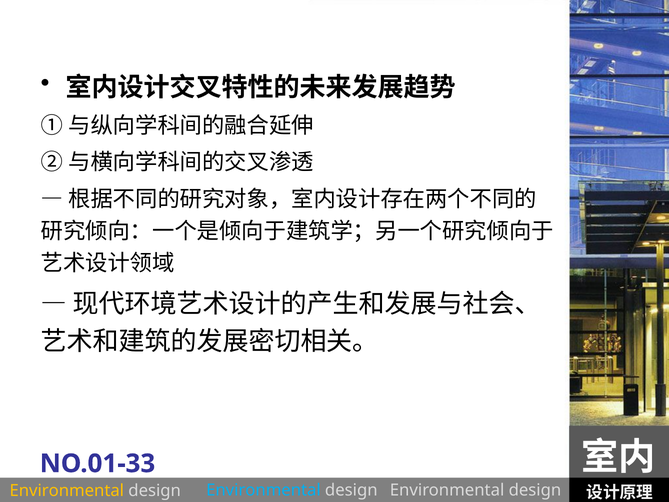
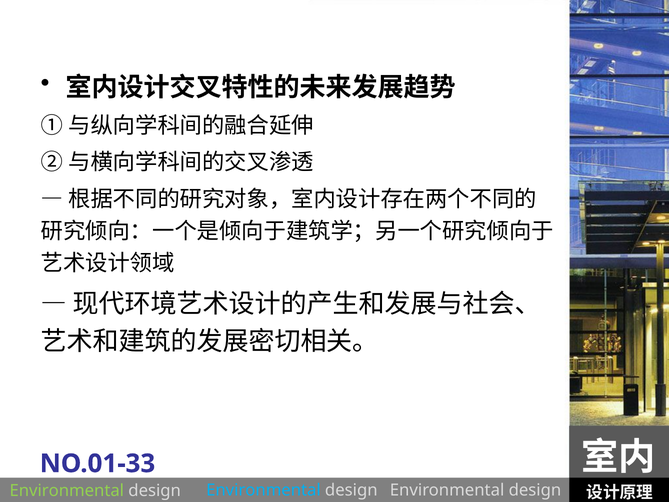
Environmental at (67, 490) colour: yellow -> light green
